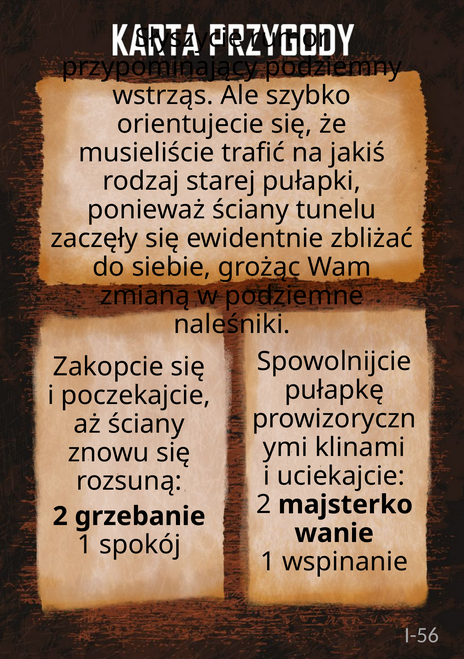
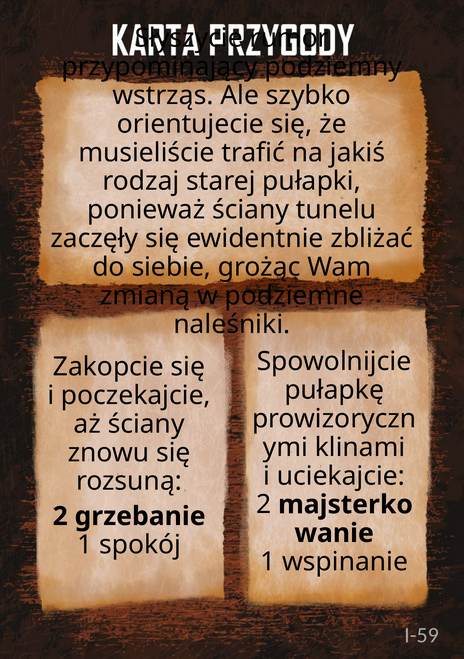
I-56: I-56 -> I-59
